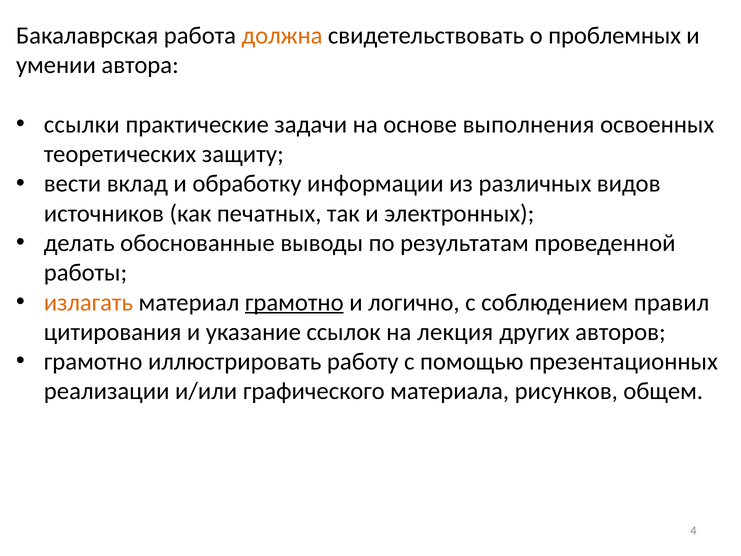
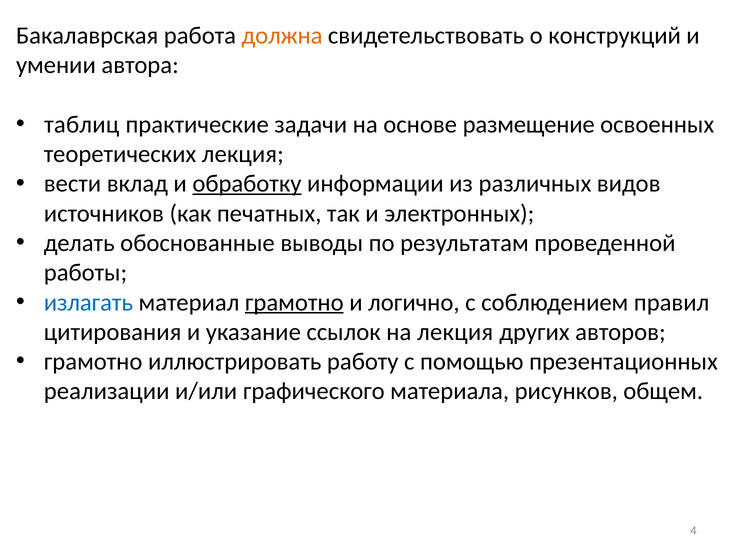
проблемных: проблемных -> конструкций
ссылки: ссылки -> таблиц
выполнения: выполнения -> размещение
теоретических защиту: защиту -> лекция
обработку underline: none -> present
излагать colour: orange -> blue
